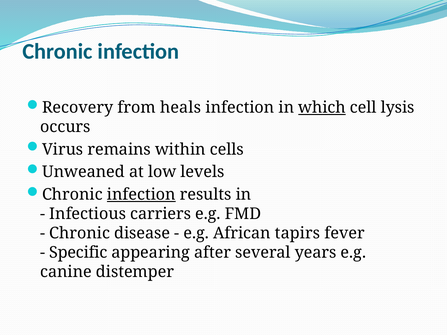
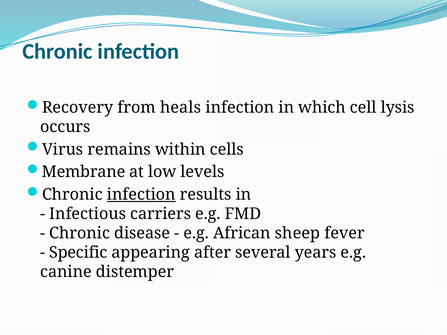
which underline: present -> none
Unweaned: Unweaned -> Membrane
tapirs: tapirs -> sheep
